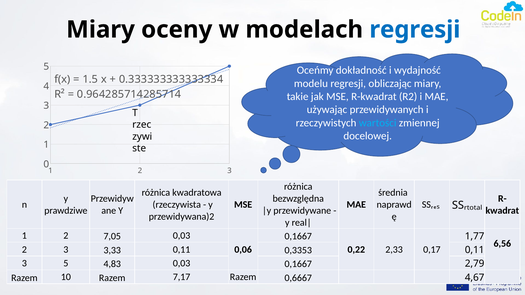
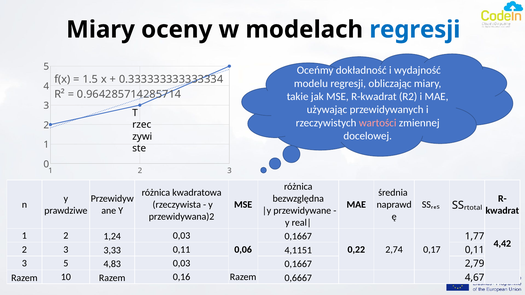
wartości colour: light blue -> pink
7,05: 7,05 -> 1,24
6,56: 6,56 -> 4,42
0,3353: 0,3353 -> 4,1151
2,33: 2,33 -> 2,74
7,17: 7,17 -> 0,16
